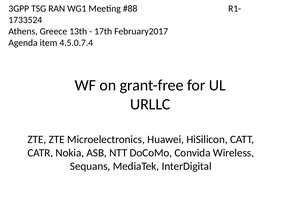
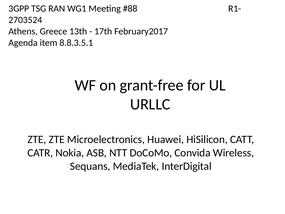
1733524: 1733524 -> 2703524
4.5.0.7.4: 4.5.0.7.4 -> 8.8.3.5.1
